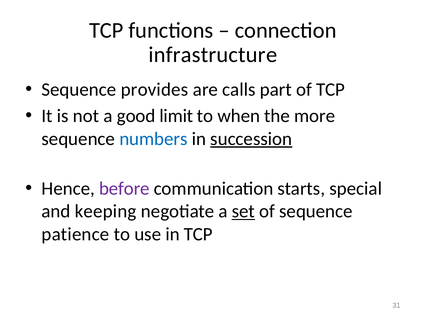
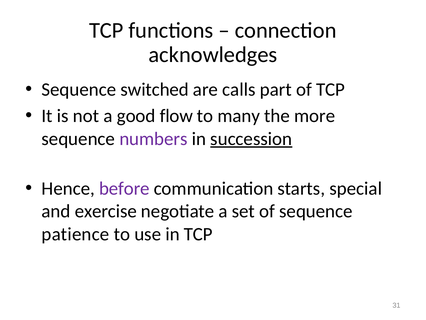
infrastructure: infrastructure -> acknowledges
provides: provides -> switched
limit: limit -> flow
when: when -> many
numbers colour: blue -> purple
keeping: keeping -> exercise
set underline: present -> none
